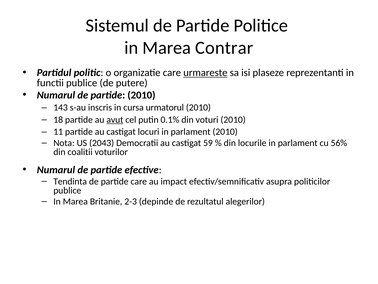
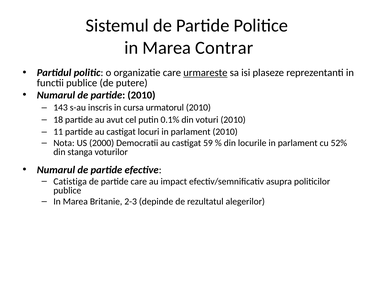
avut underline: present -> none
2043: 2043 -> 2000
56%: 56% -> 52%
coalitii: coalitii -> stanga
Tendinta: Tendinta -> Catistiga
